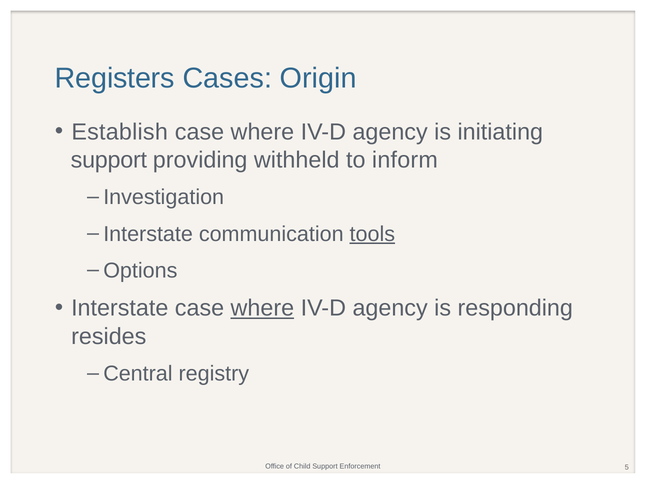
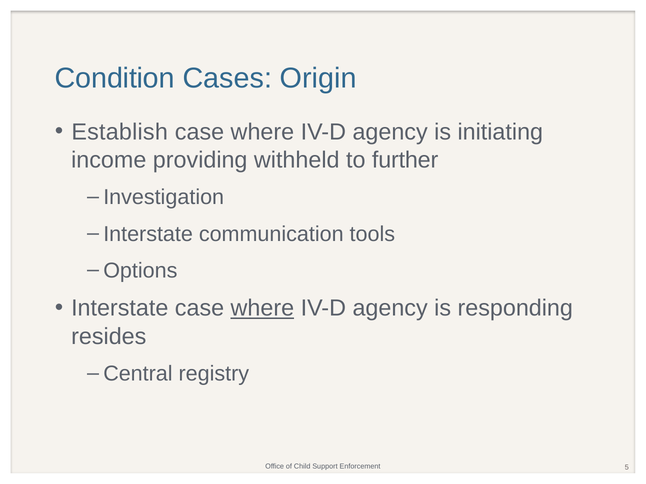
Registers: Registers -> Condition
support at (109, 160): support -> income
inform: inform -> further
tools underline: present -> none
